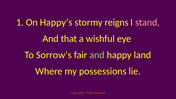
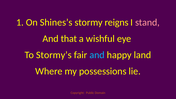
Happy’s: Happy’s -> Shines’s
Sorrow’s: Sorrow’s -> Stormy’s
and at (97, 55) colour: light green -> light blue
